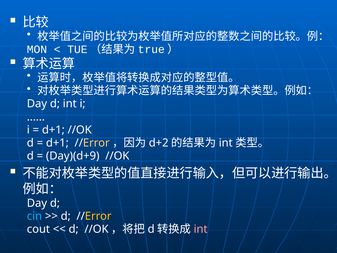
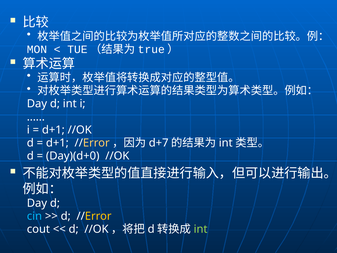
d+2: d+2 -> d+7
Day)(d+9: Day)(d+9 -> Day)(d+0
int at (201, 229) colour: pink -> light green
